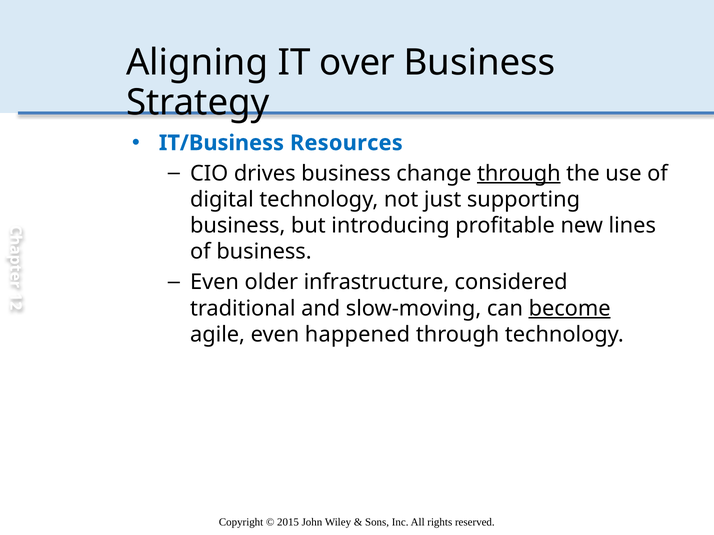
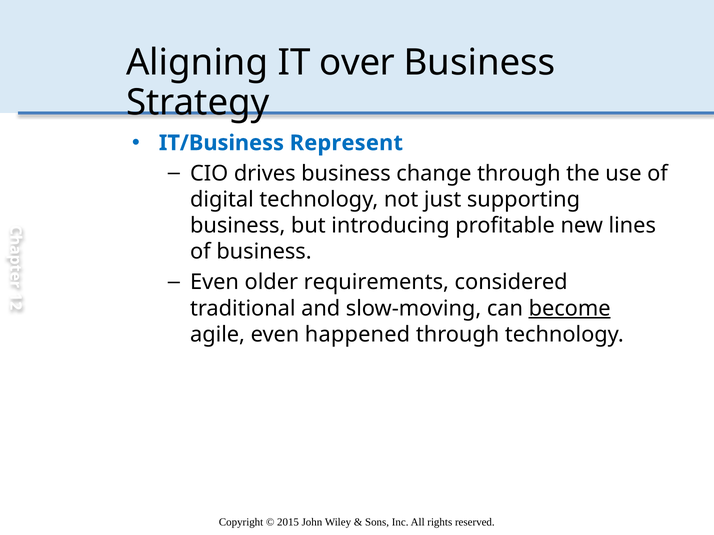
Resources: Resources -> Represent
through at (519, 174) underline: present -> none
infrastructure: infrastructure -> requirements
